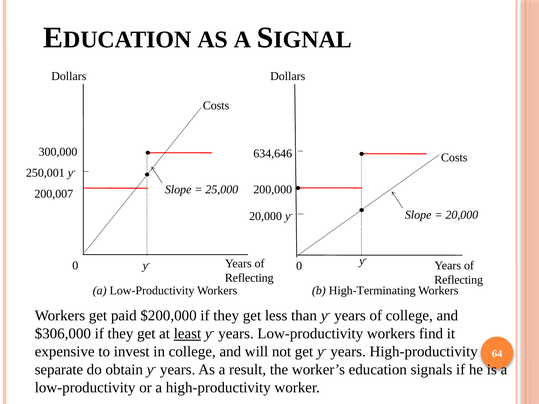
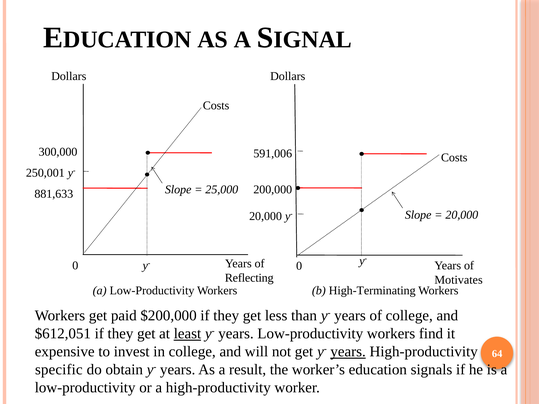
634,646: 634,646 -> 591,006
200,007: 200,007 -> 881,633
Reflecting at (459, 280): Reflecting -> Motivates
$306,000: $306,000 -> $612,051
years at (348, 352) underline: none -> present
separate: separate -> specific
